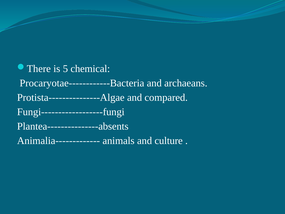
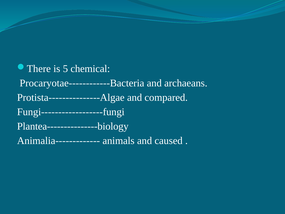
Plantea---------------absents: Plantea---------------absents -> Plantea---------------biology
culture: culture -> caused
